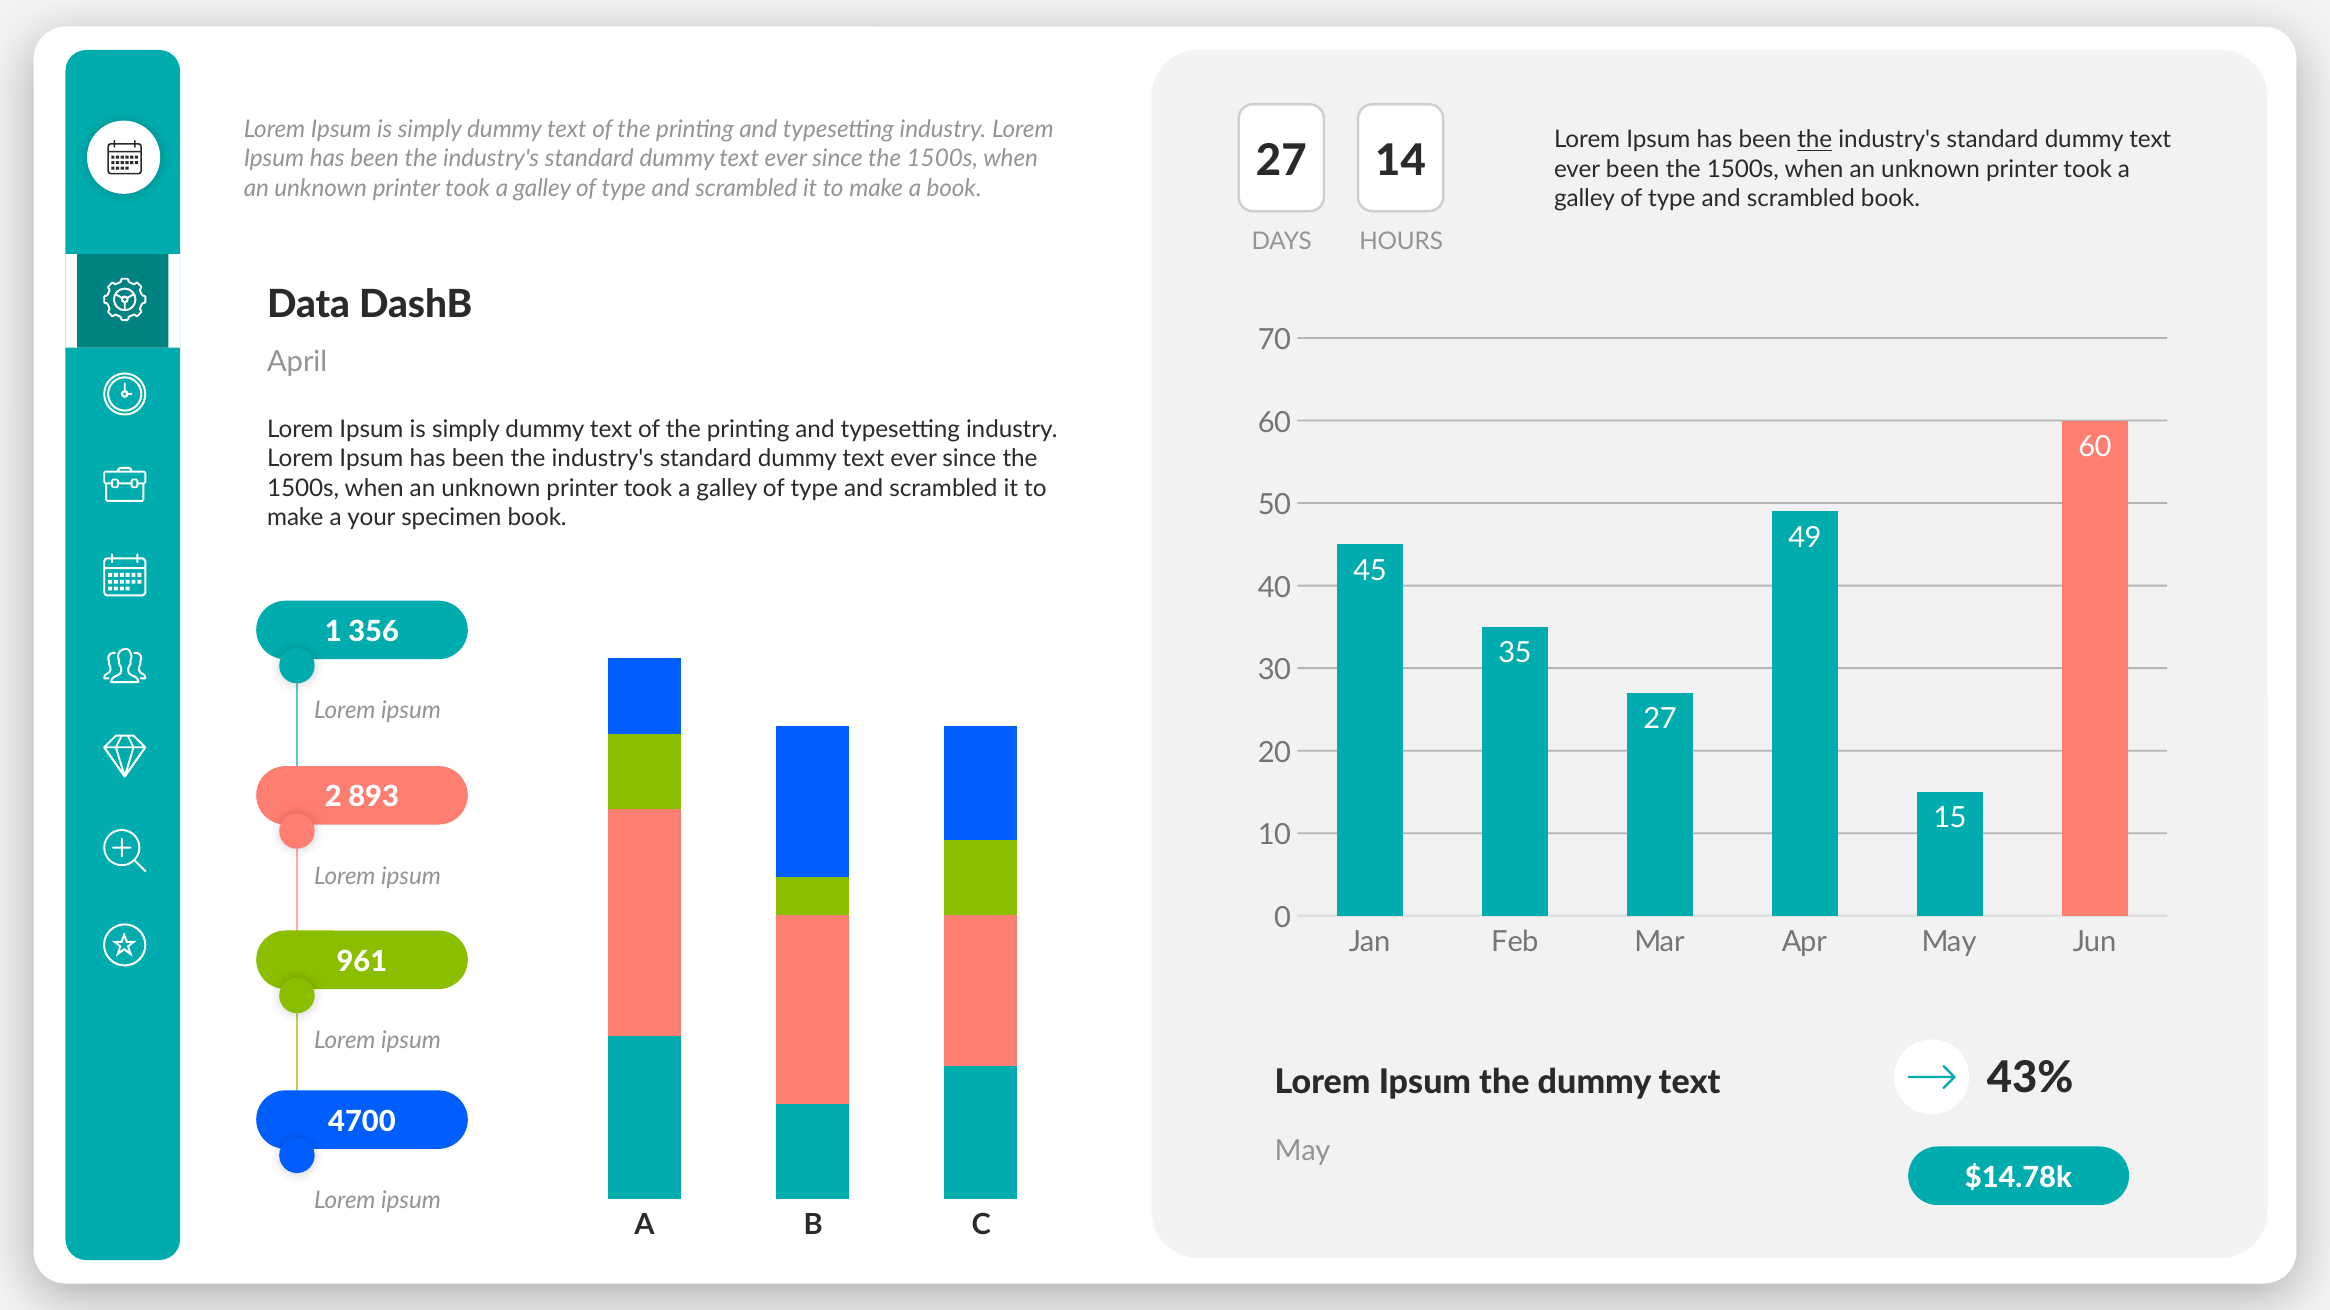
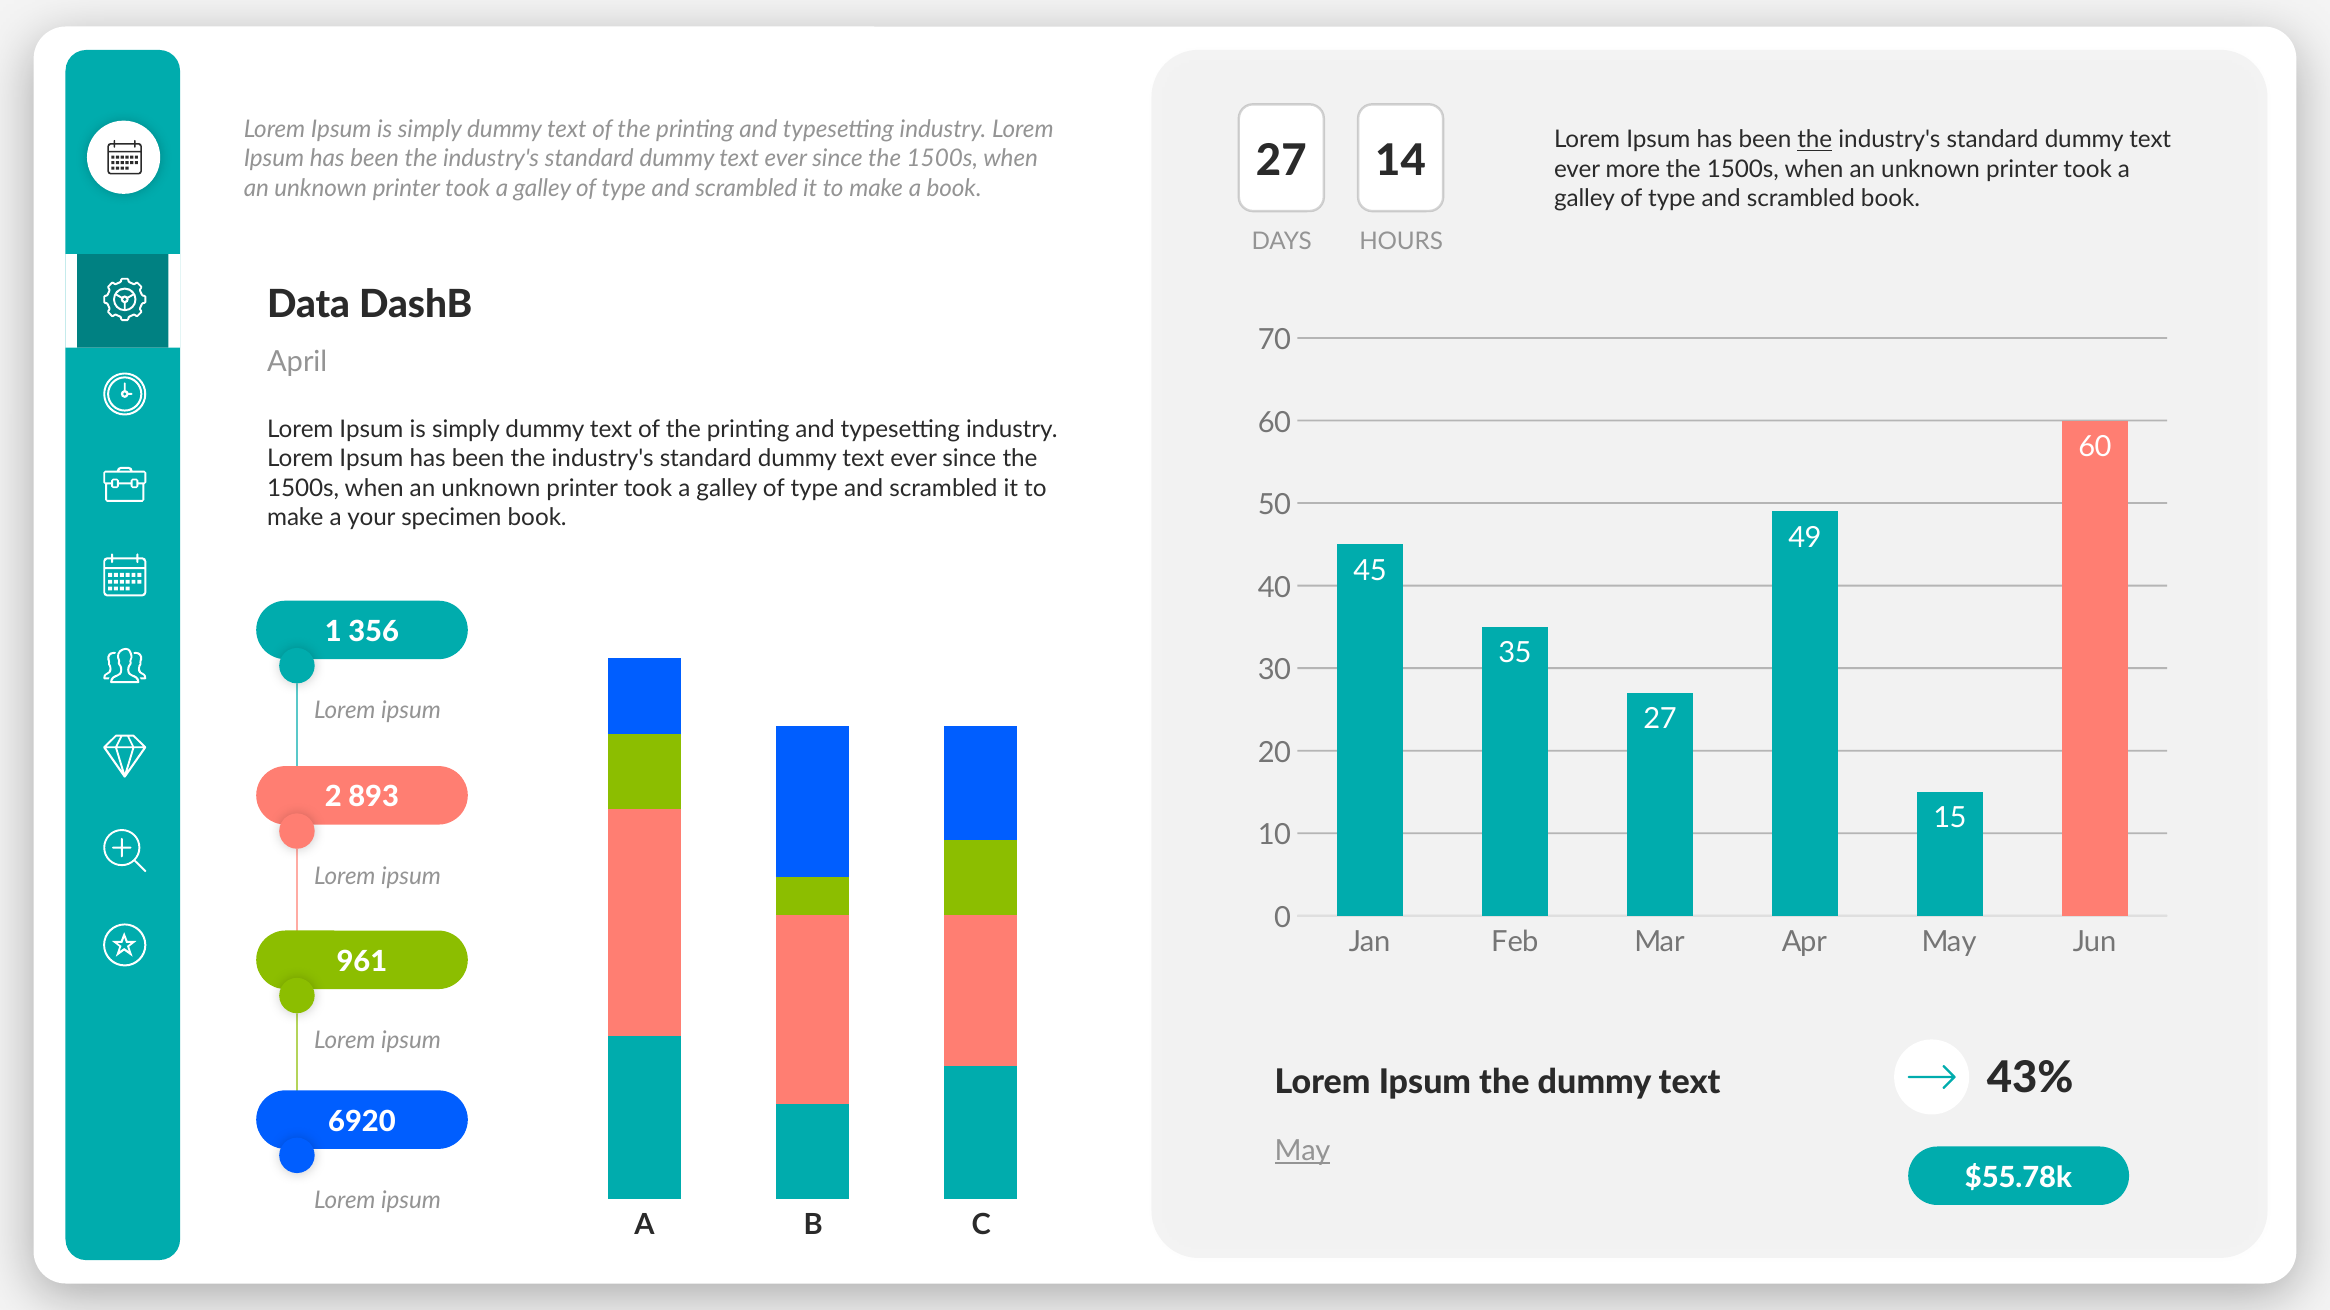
ever been: been -> more
4700: 4700 -> 6920
May at (1302, 1151) underline: none -> present
$14.78k: $14.78k -> $55.78k
